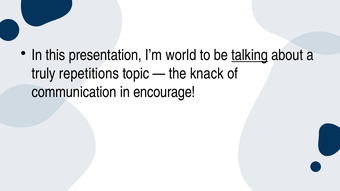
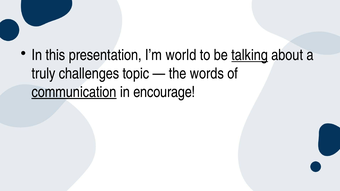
repetitions: repetitions -> challenges
knack: knack -> words
communication underline: none -> present
